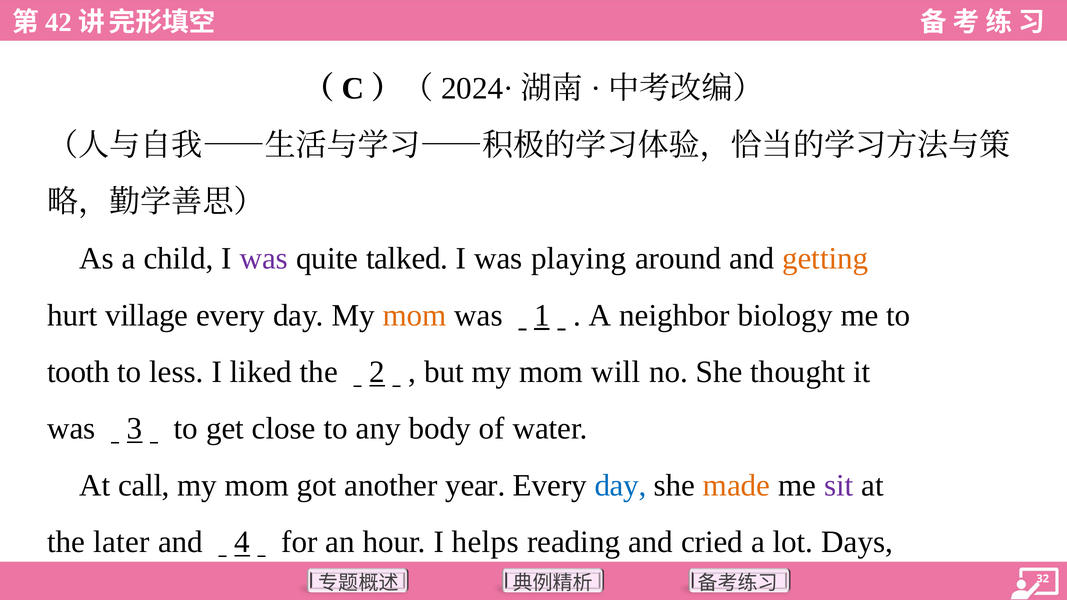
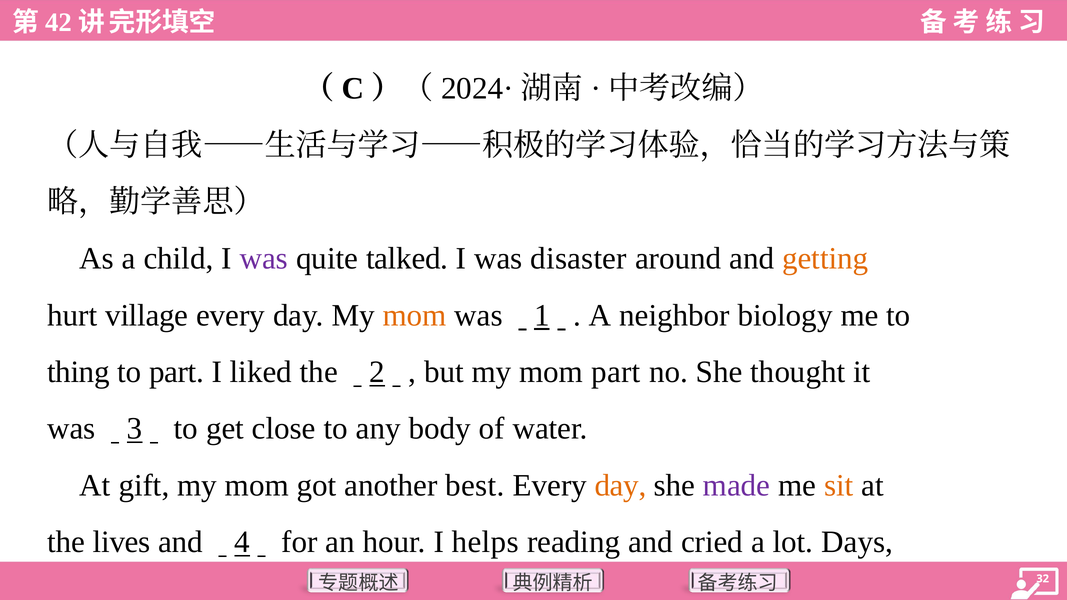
playing: playing -> disaster
tooth: tooth -> thing
to less: less -> part
mom will: will -> part
call: call -> gift
year: year -> best
day at (621, 485) colour: blue -> orange
made colour: orange -> purple
sit colour: purple -> orange
later: later -> lives
